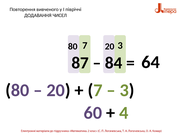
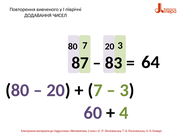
84: 84 -> 83
